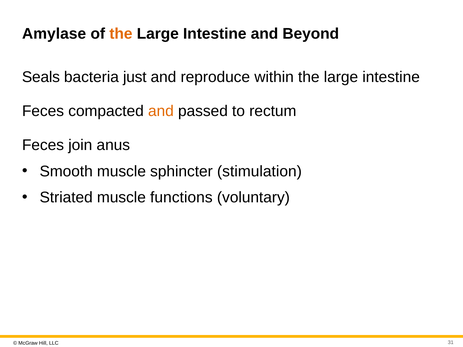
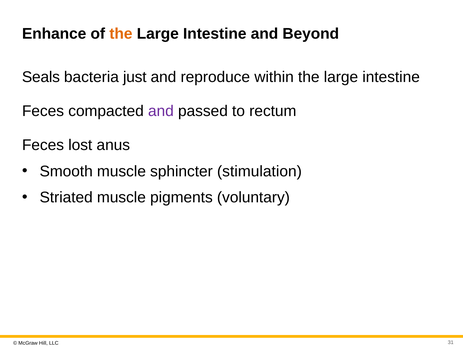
Amylase: Amylase -> Enhance
and at (161, 111) colour: orange -> purple
join: join -> lost
functions: functions -> pigments
